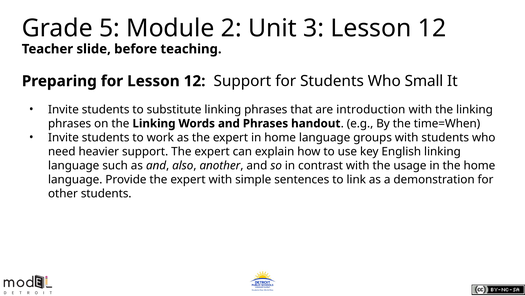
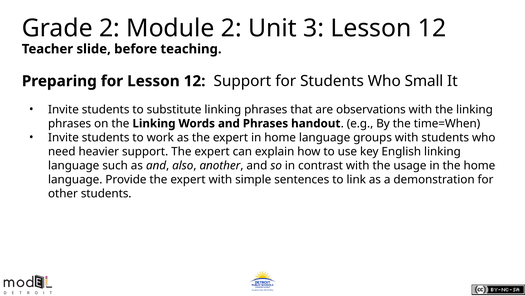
Grade 5: 5 -> 2
introduction: introduction -> observations
